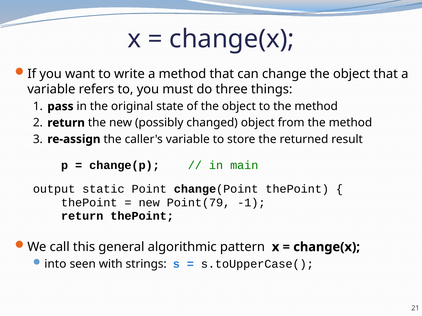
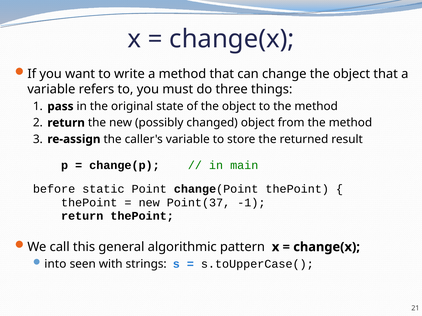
output: output -> before
Point(79: Point(79 -> Point(37
